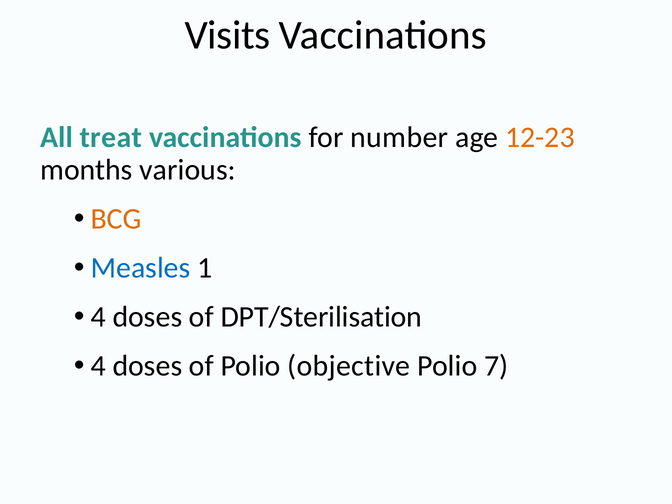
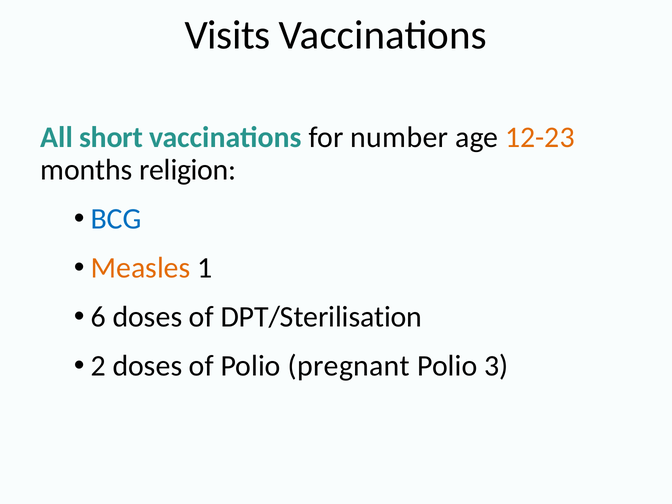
treat: treat -> short
various: various -> religion
BCG colour: orange -> blue
Measles colour: blue -> orange
4 at (98, 317): 4 -> 6
4 at (98, 366): 4 -> 2
objective: objective -> pregnant
7: 7 -> 3
